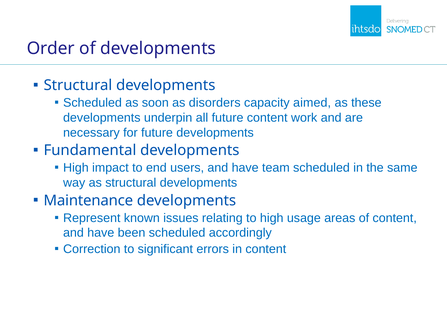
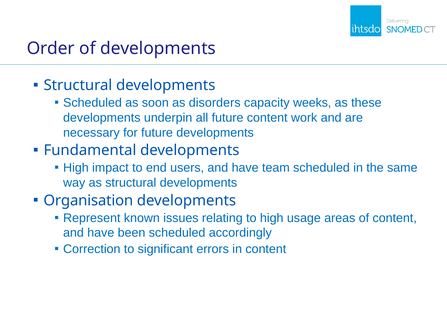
aimed: aimed -> weeks
Maintenance: Maintenance -> Organisation
